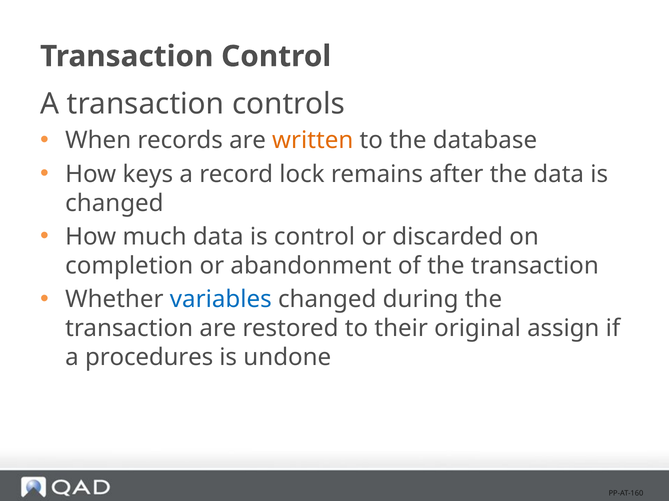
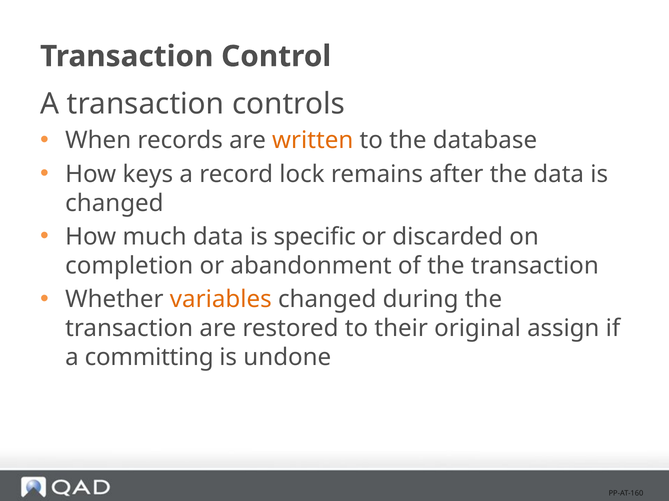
is control: control -> specific
variables colour: blue -> orange
procedures: procedures -> committing
